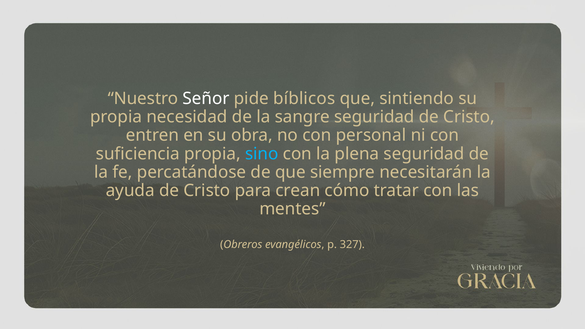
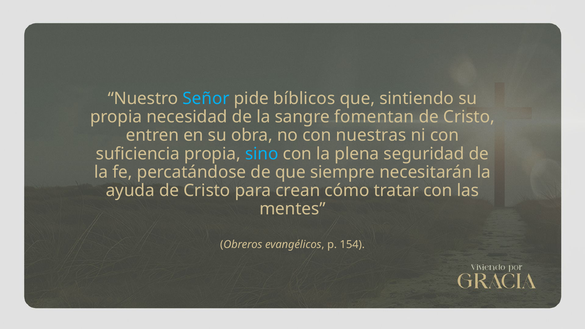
Señor colour: white -> light blue
sangre seguridad: seguridad -> fomentan
personal: personal -> nuestras
327: 327 -> 154
